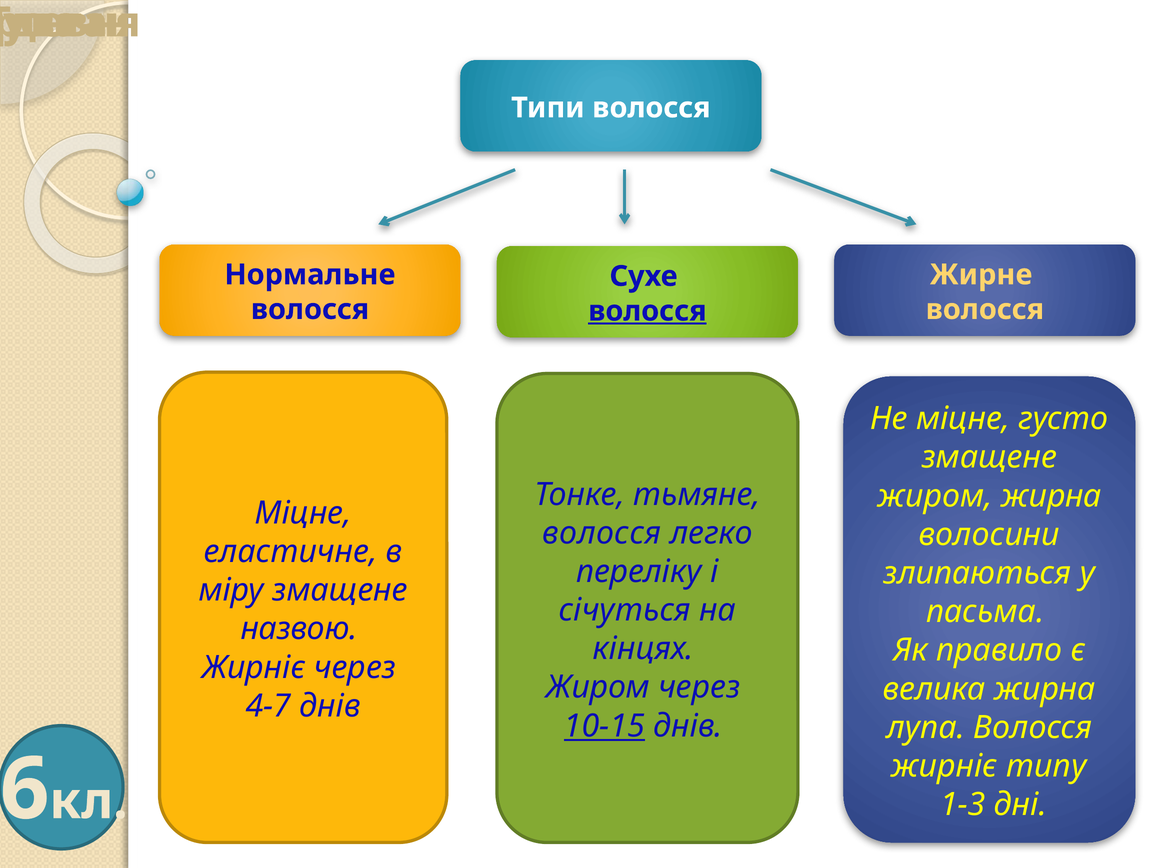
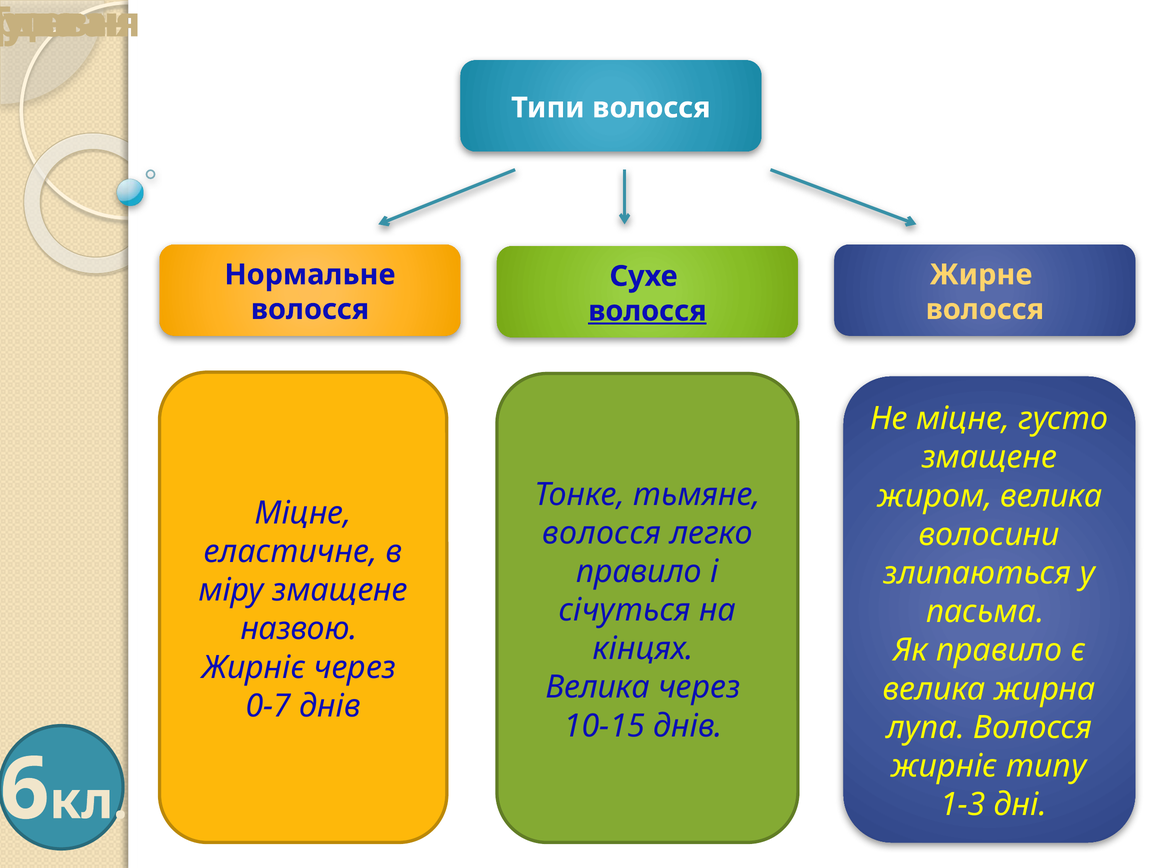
жиром жирна: жирна -> велика
переліку at (639, 572): переліку -> правило
Жиром at (598, 688): Жиром -> Велика
4-7: 4-7 -> 0-7
10-15 underline: present -> none
